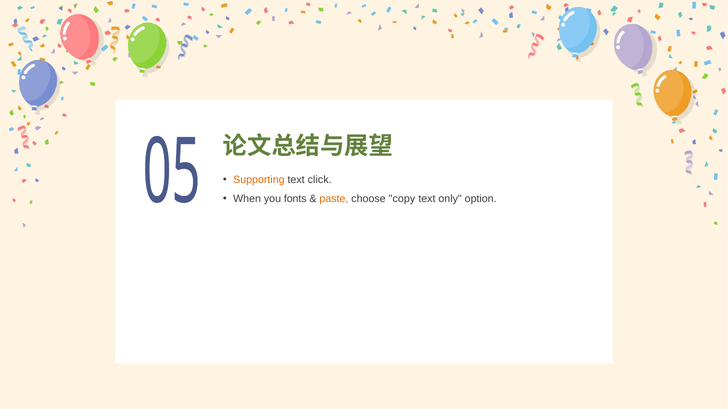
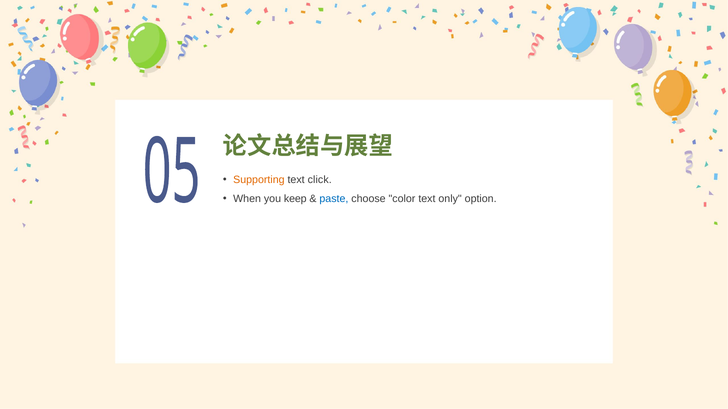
fonts: fonts -> keep
paste colour: orange -> blue
copy: copy -> color
